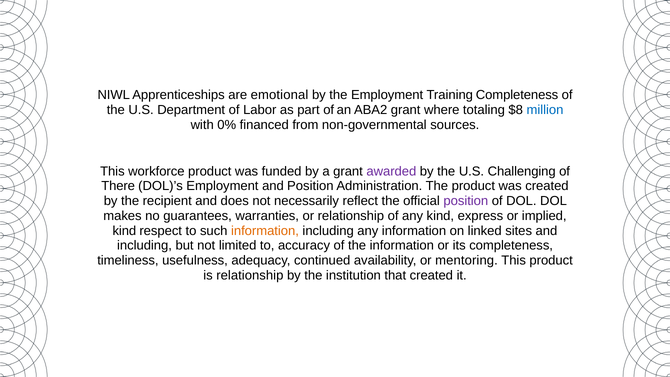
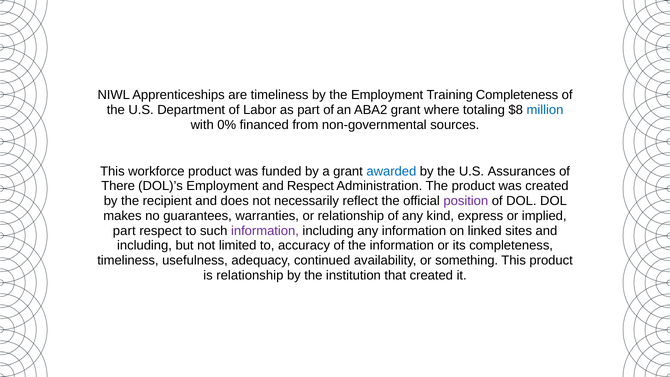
are emotional: emotional -> timeliness
awarded colour: purple -> blue
Challenging: Challenging -> Assurances
and Position: Position -> Respect
kind at (124, 231): kind -> part
information at (265, 231) colour: orange -> purple
mentoring: mentoring -> something
